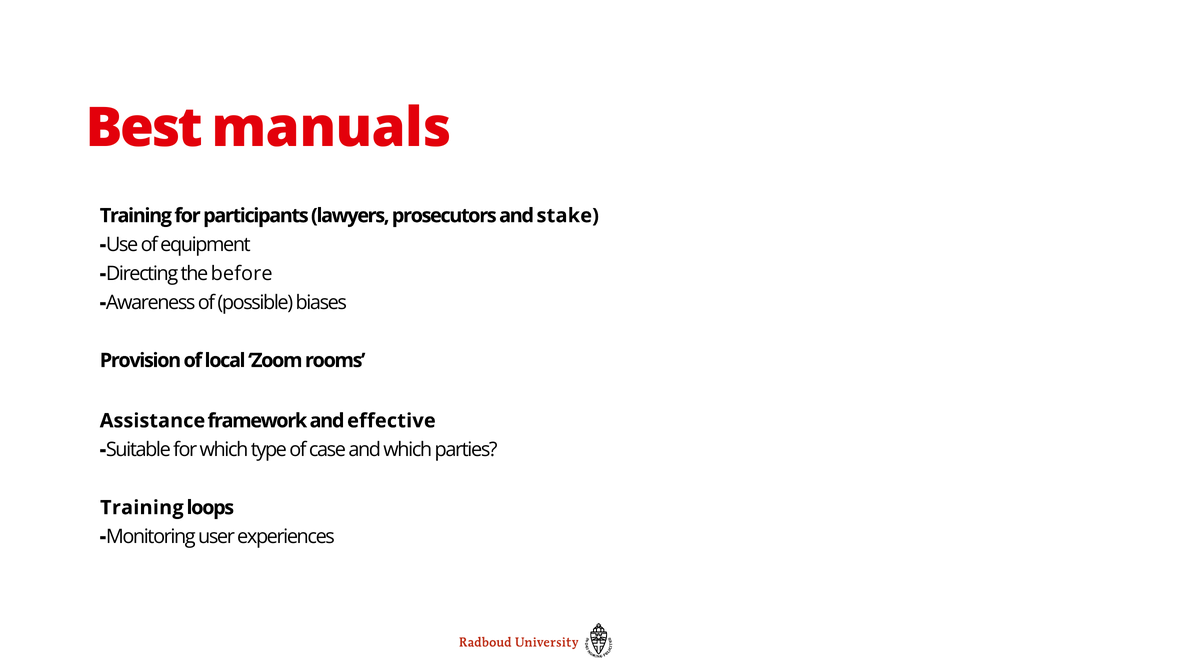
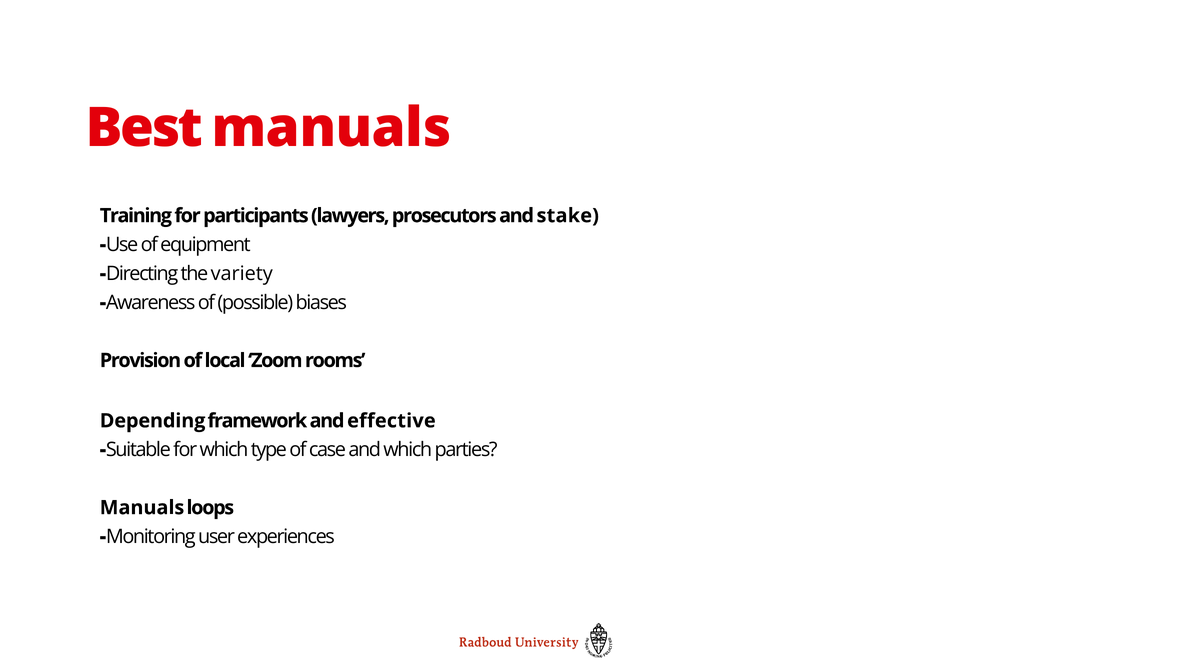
before: before -> variety
Assistance: Assistance -> Depending
Training at (142, 508): Training -> Manuals
